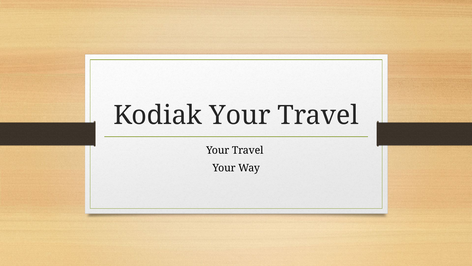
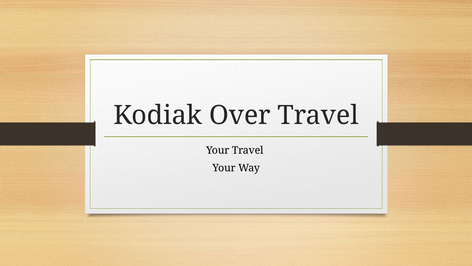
Kodiak Your: Your -> Over
